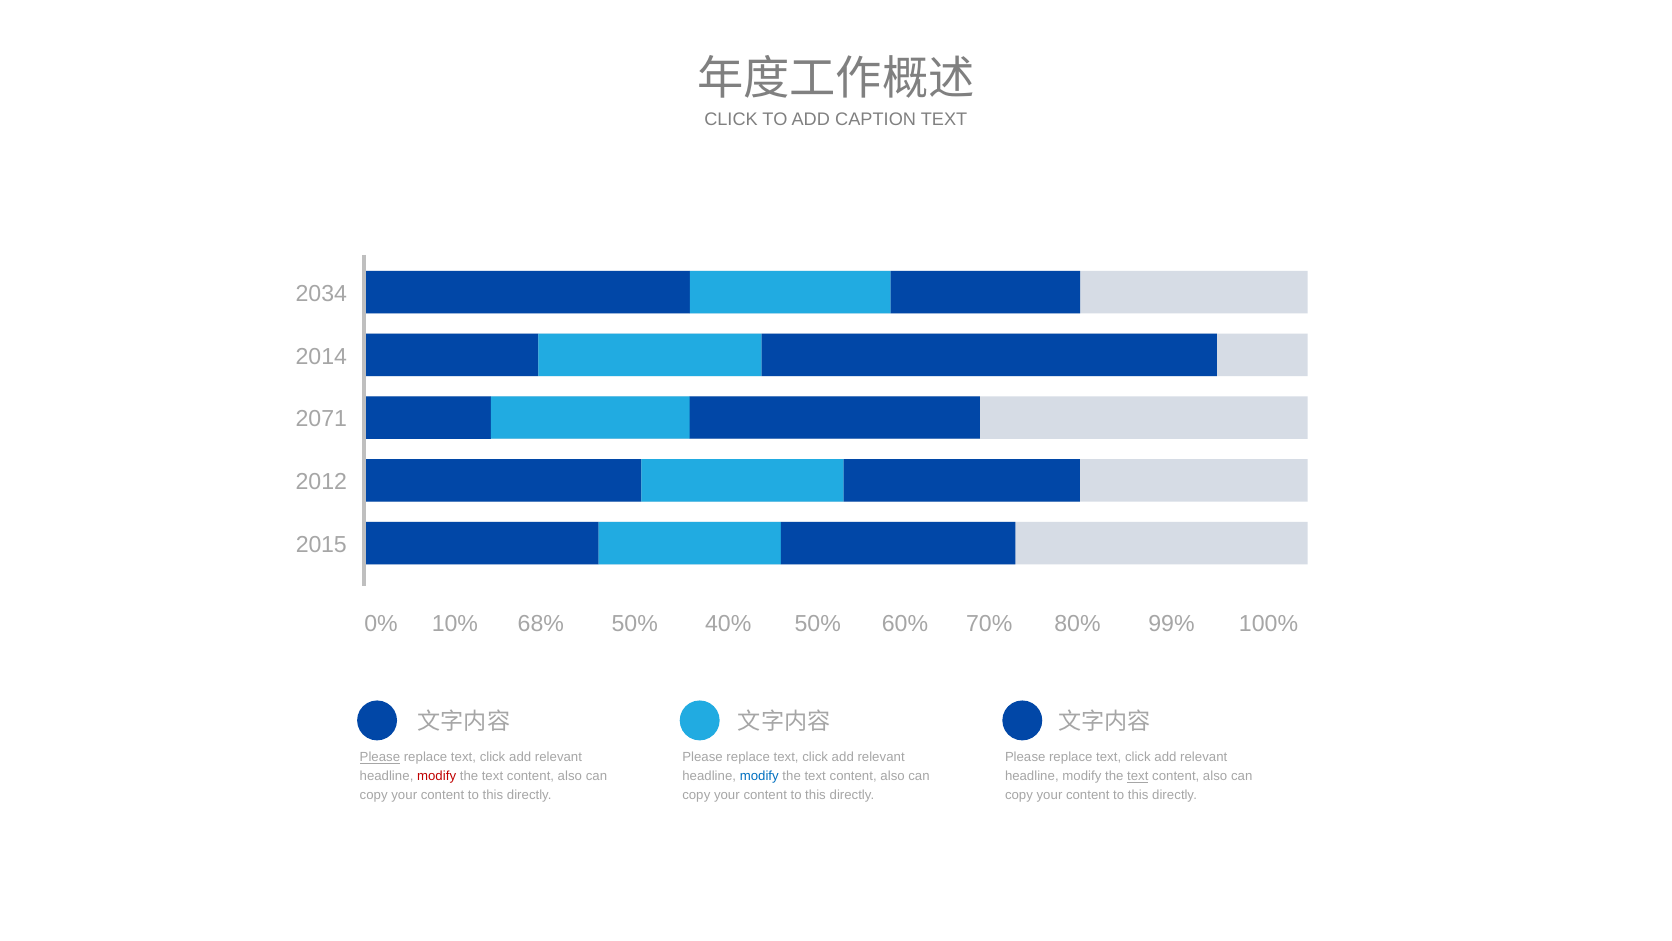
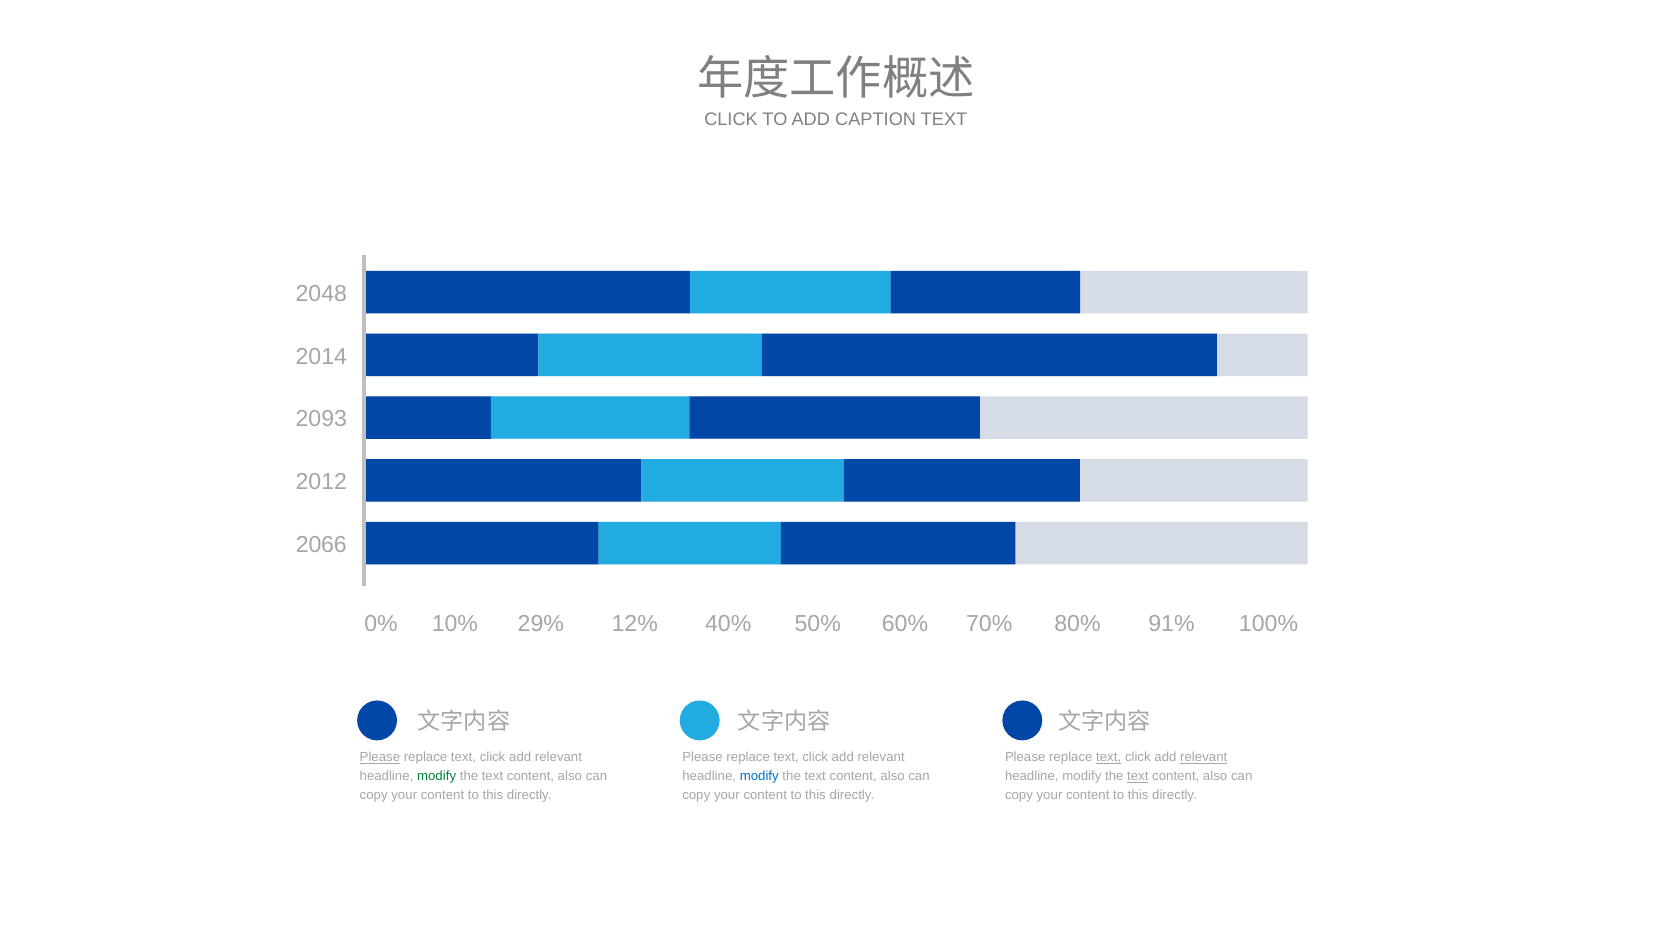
2034: 2034 -> 2048
2071: 2071 -> 2093
2015: 2015 -> 2066
68%: 68% -> 29%
50% at (635, 623): 50% -> 12%
99%: 99% -> 91%
text at (1109, 757) underline: none -> present
relevant at (1204, 757) underline: none -> present
modify at (437, 776) colour: red -> green
